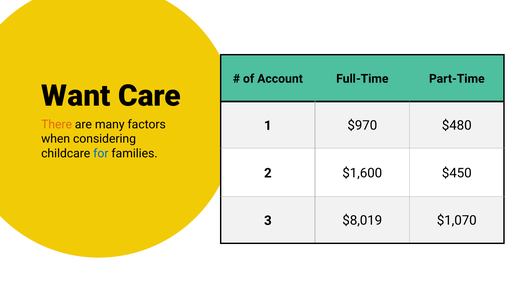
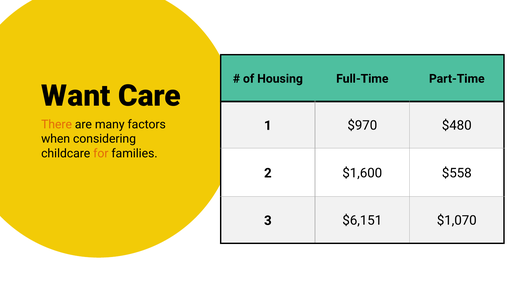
Account: Account -> Housing
for colour: blue -> orange
$450: $450 -> $558
$8,019: $8,019 -> $6,151
